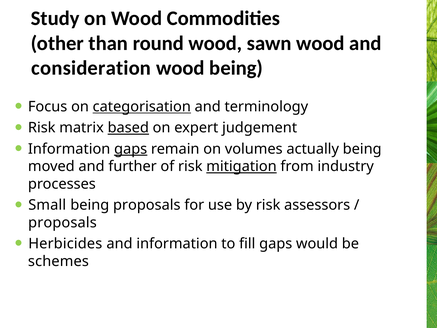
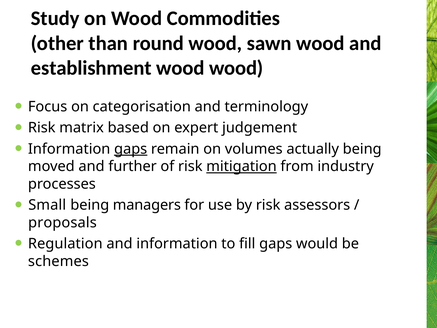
consideration: consideration -> establishment
wood being: being -> wood
categorisation underline: present -> none
based underline: present -> none
being proposals: proposals -> managers
Herbicides: Herbicides -> Regulation
